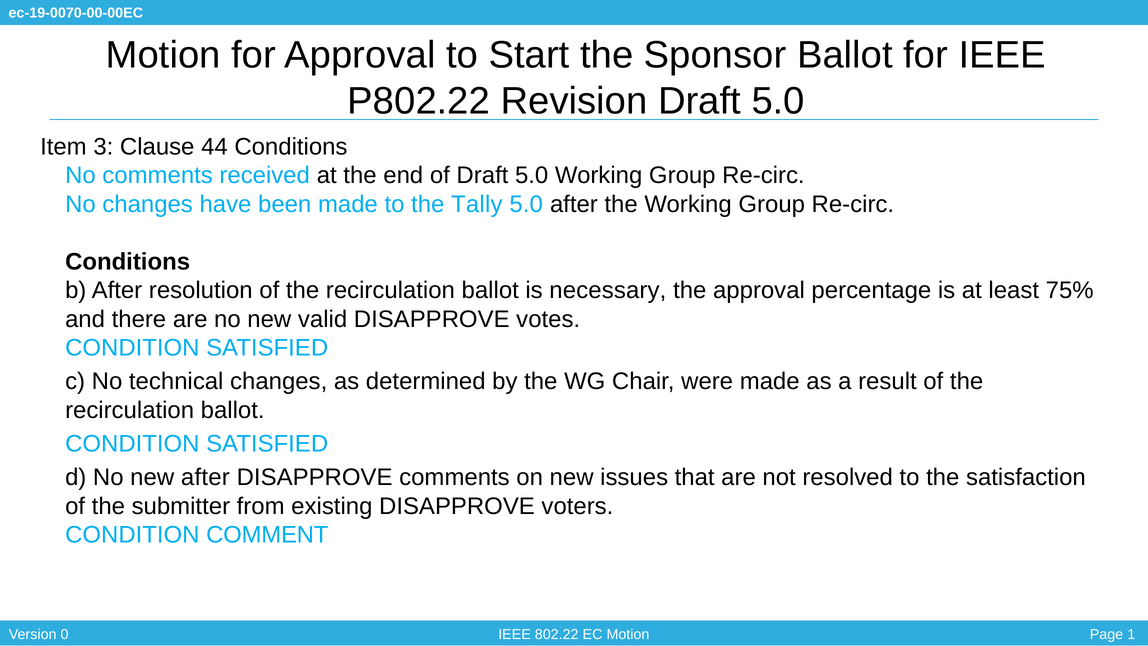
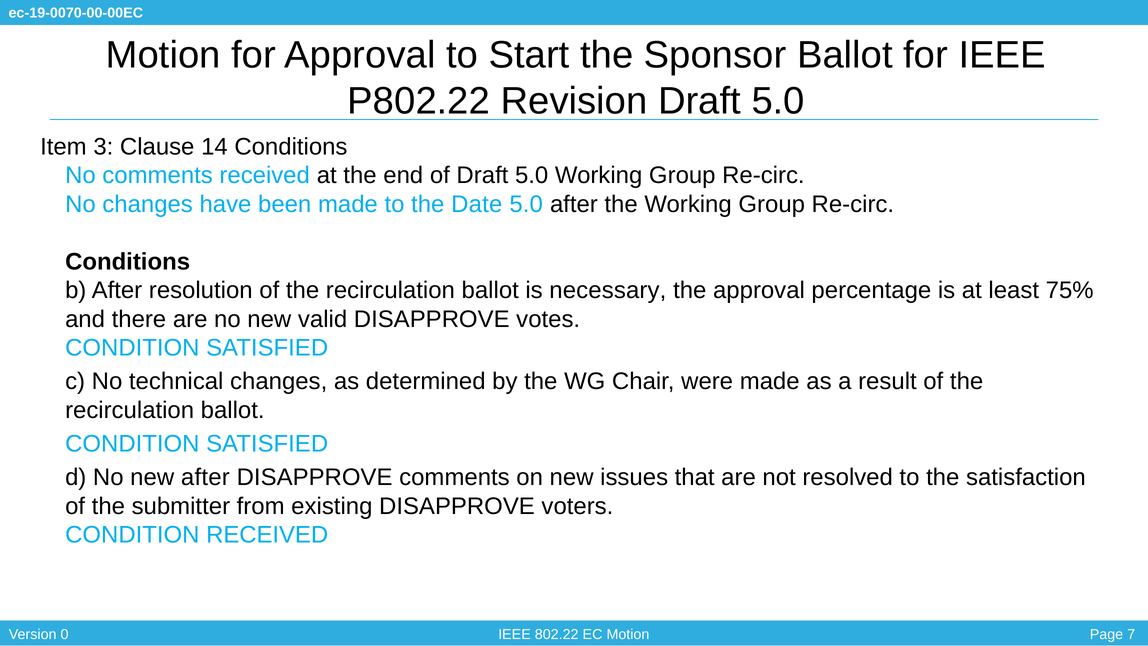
44: 44 -> 14
Tally: Tally -> Date
CONDITION COMMENT: COMMENT -> RECEIVED
1: 1 -> 7
